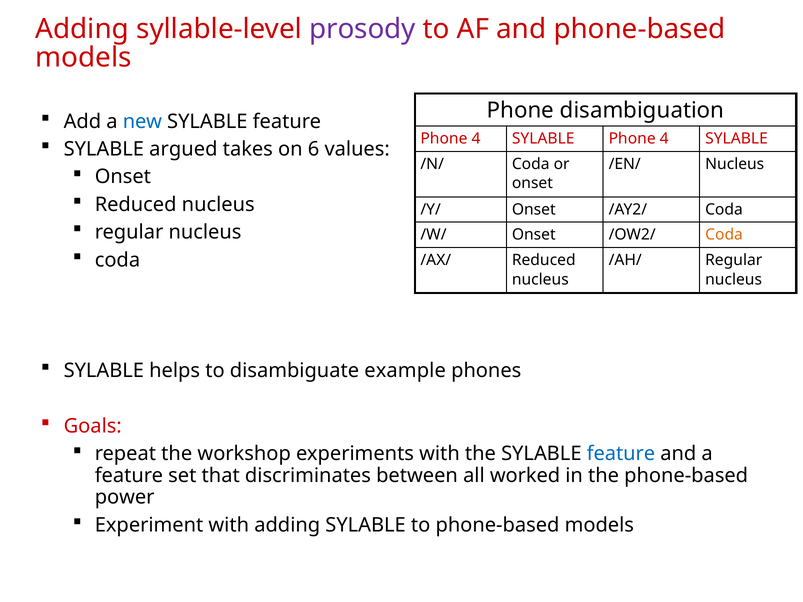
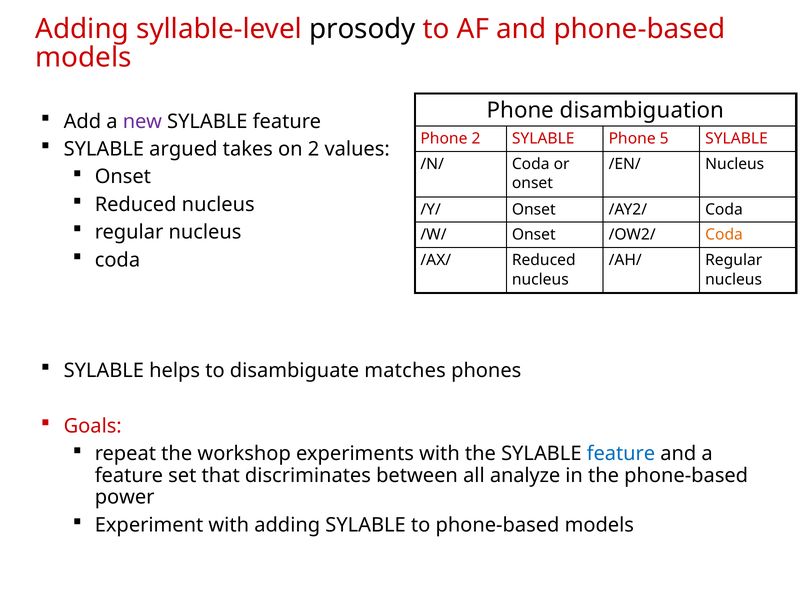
prosody colour: purple -> black
new colour: blue -> purple
4 at (476, 139): 4 -> 2
SYLABLE Phone 4: 4 -> 5
on 6: 6 -> 2
example: example -> matches
worked: worked -> analyze
